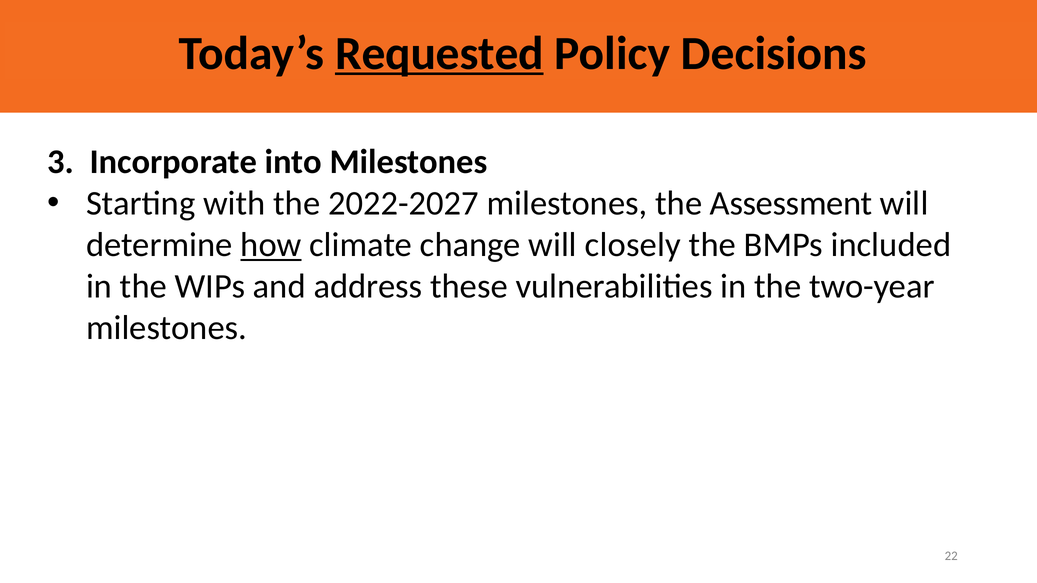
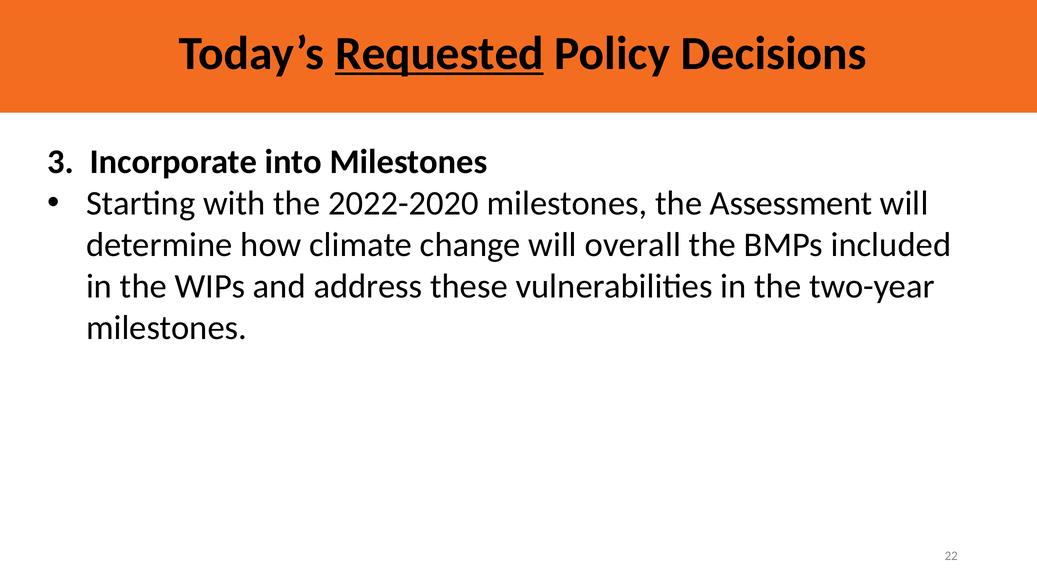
2022-2027: 2022-2027 -> 2022-2020
how underline: present -> none
closely: closely -> overall
